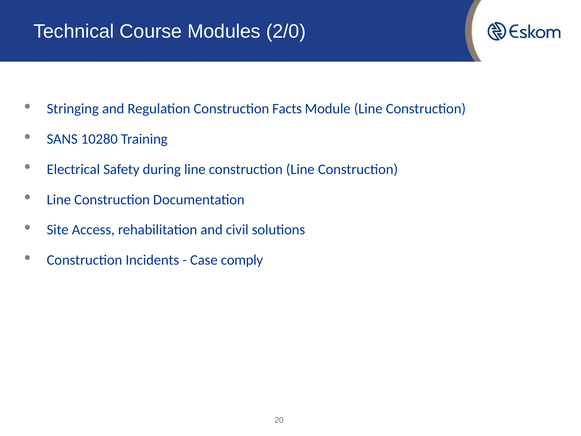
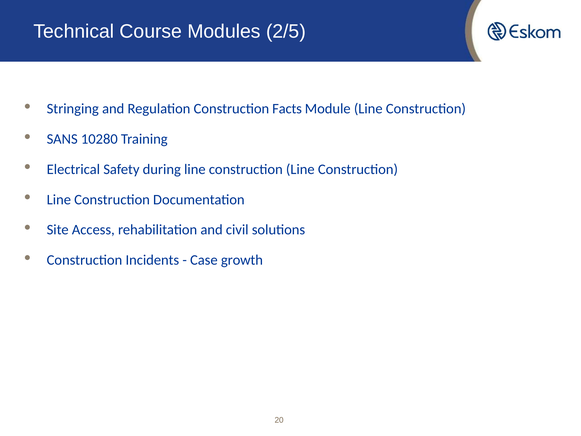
2/0: 2/0 -> 2/5
comply: comply -> growth
